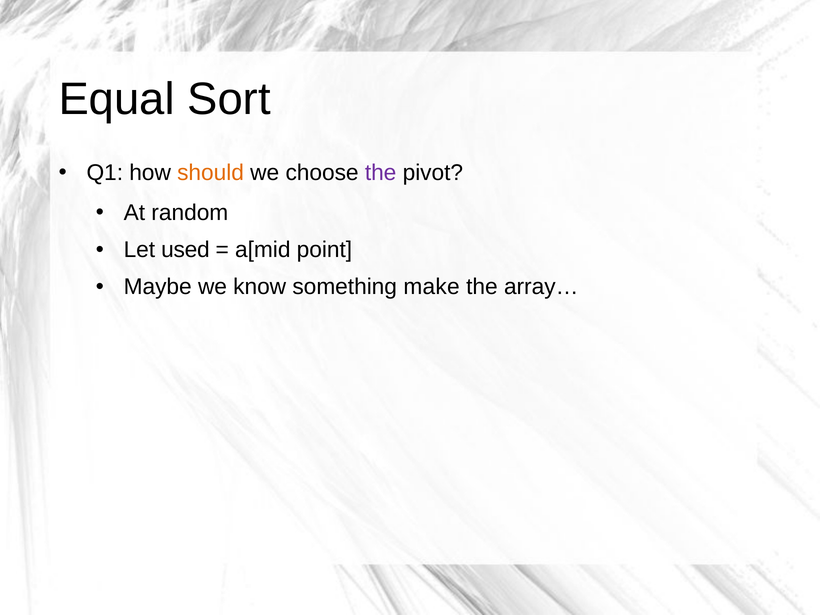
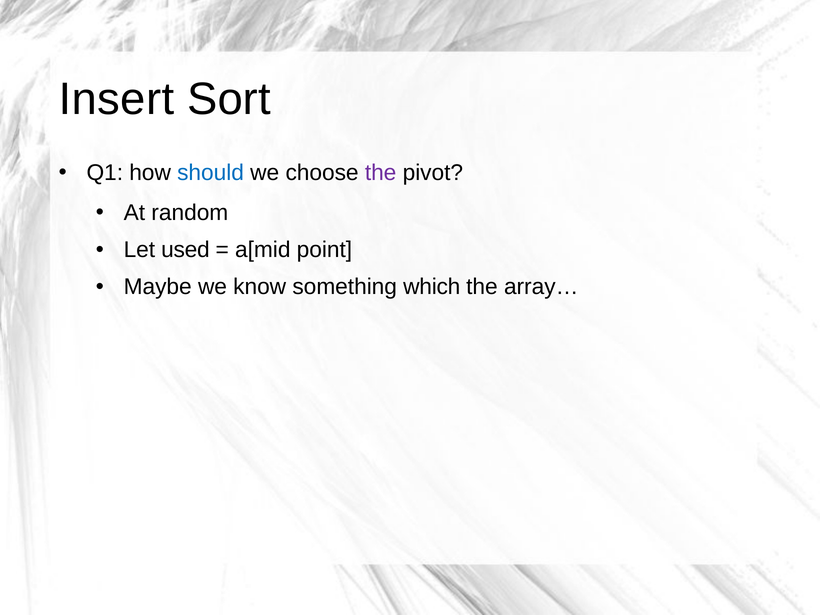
Equal: Equal -> Insert
should colour: orange -> blue
make: make -> which
